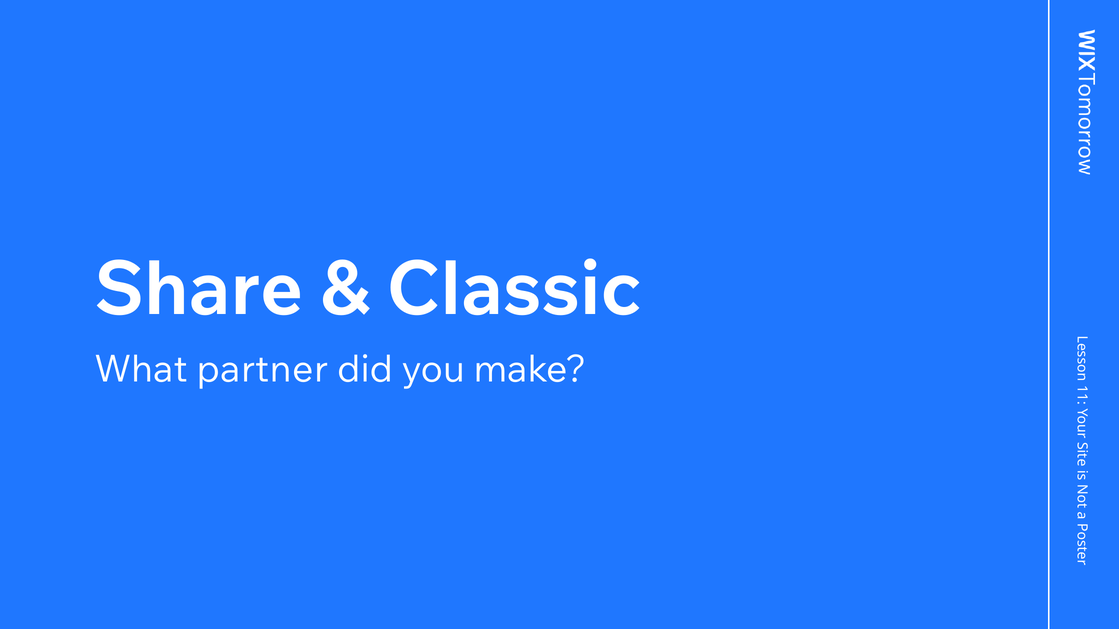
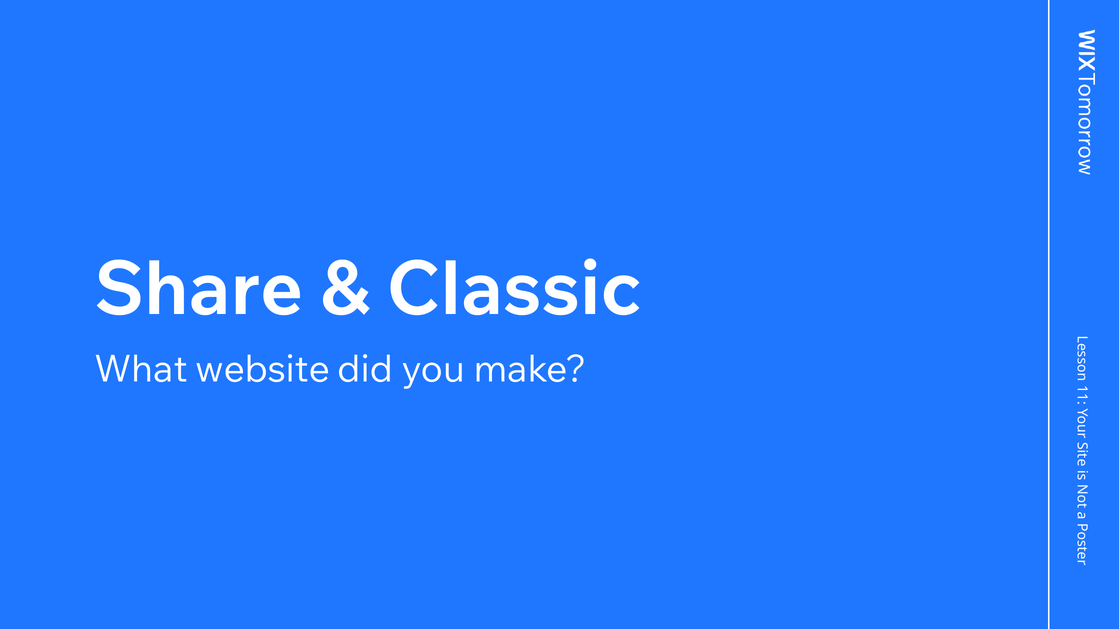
partner: partner -> website
